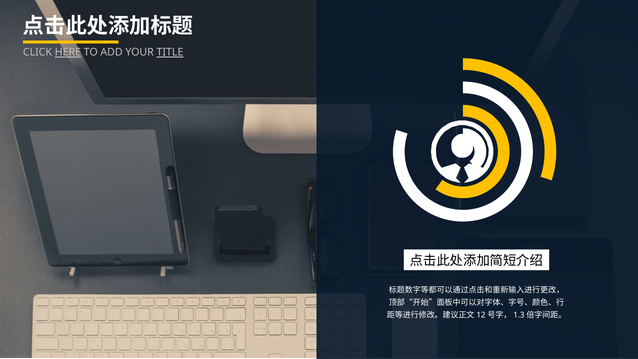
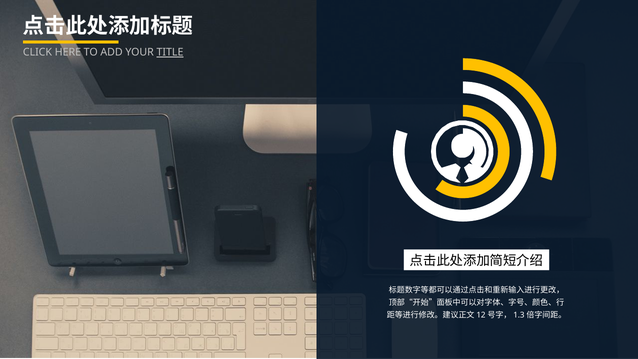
HERE underline: present -> none
